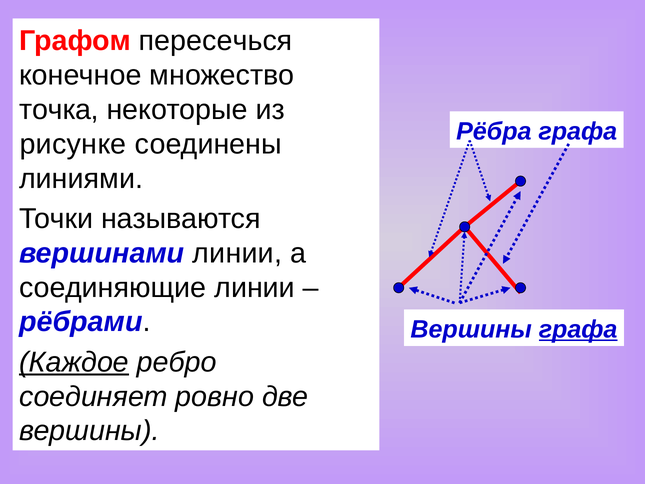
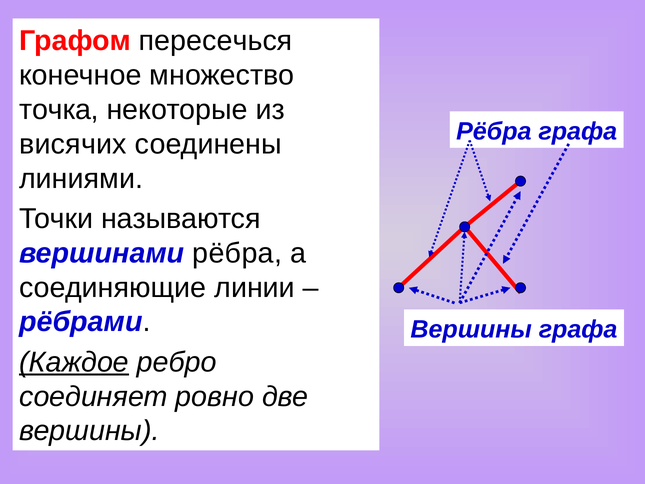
рисунке: рисунке -> висячих
вершинами линии: линии -> рёбра
графа at (578, 329) underline: present -> none
